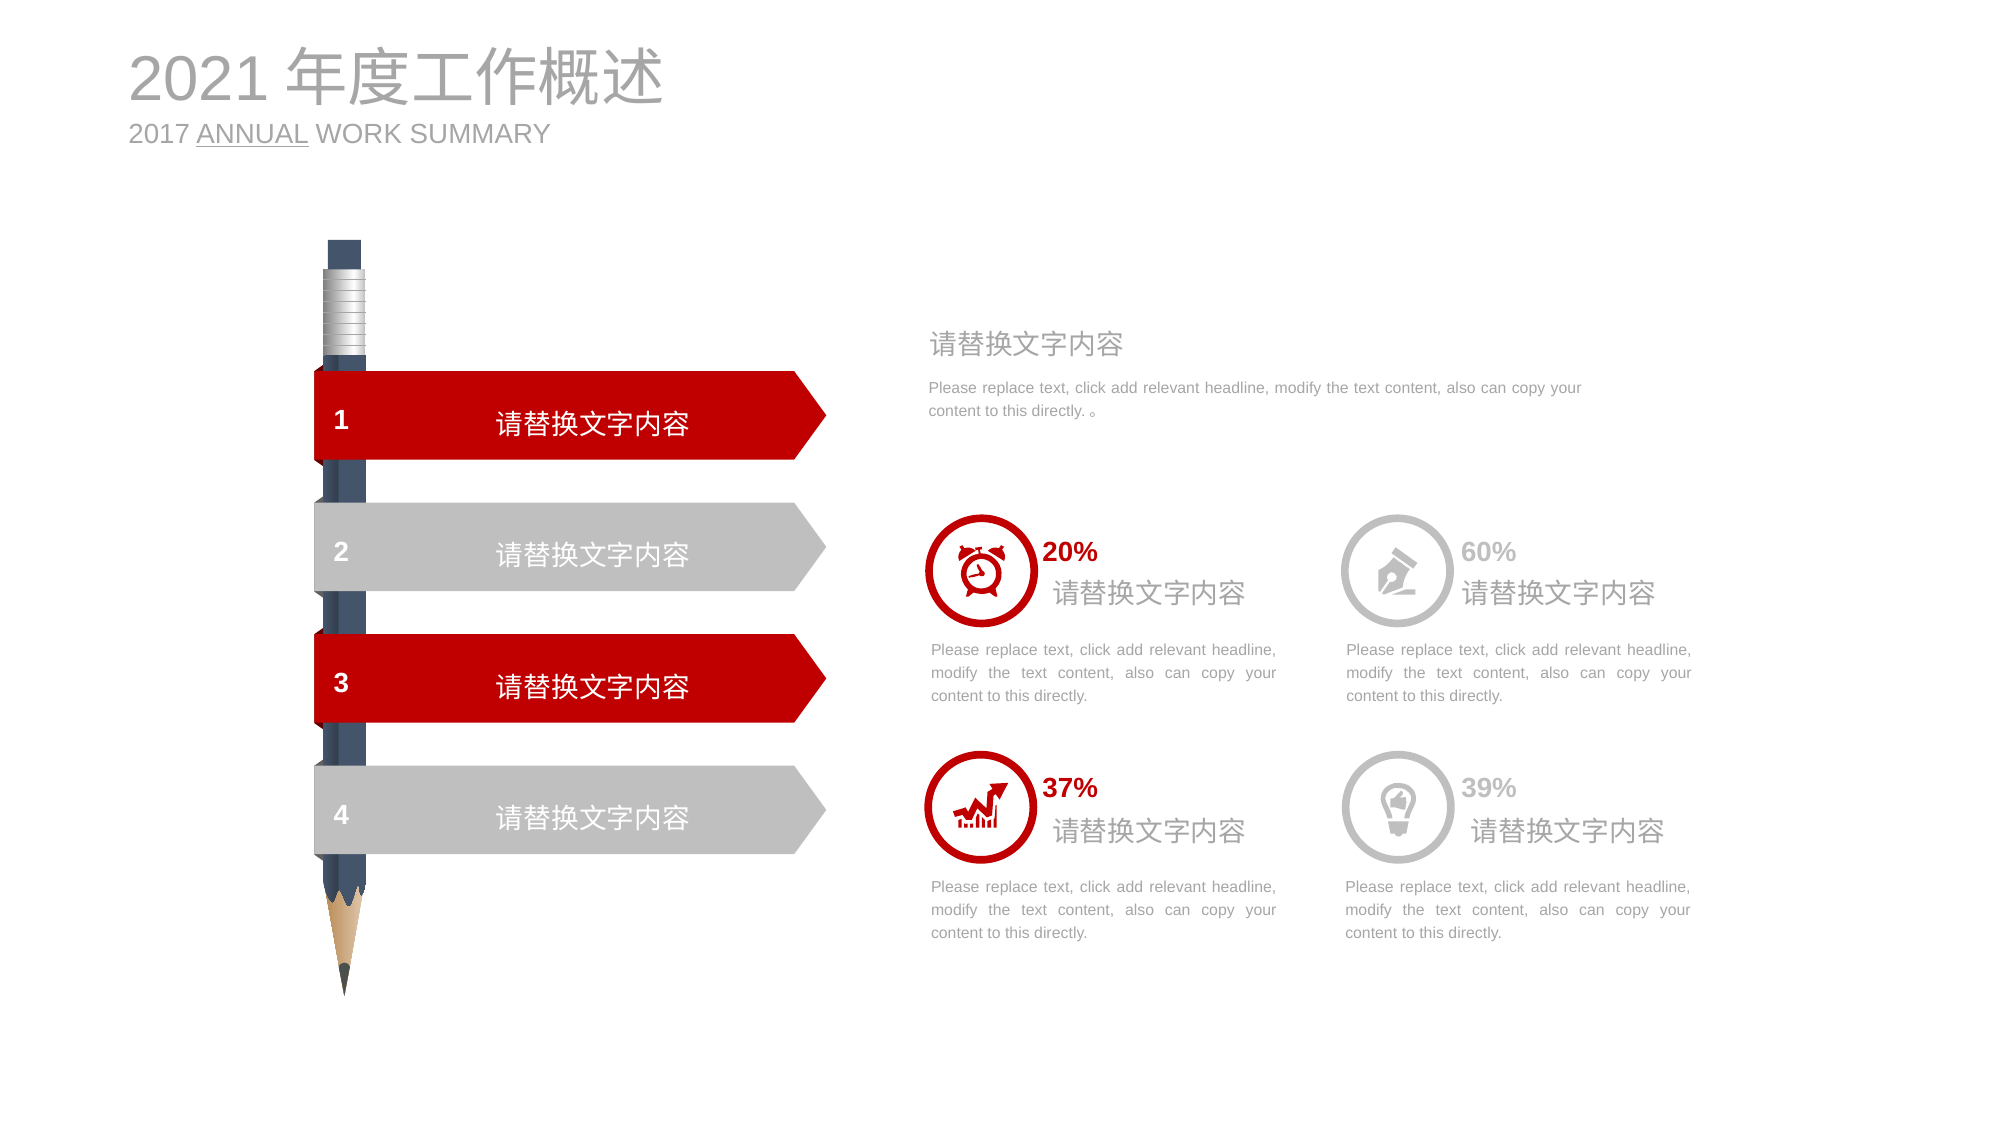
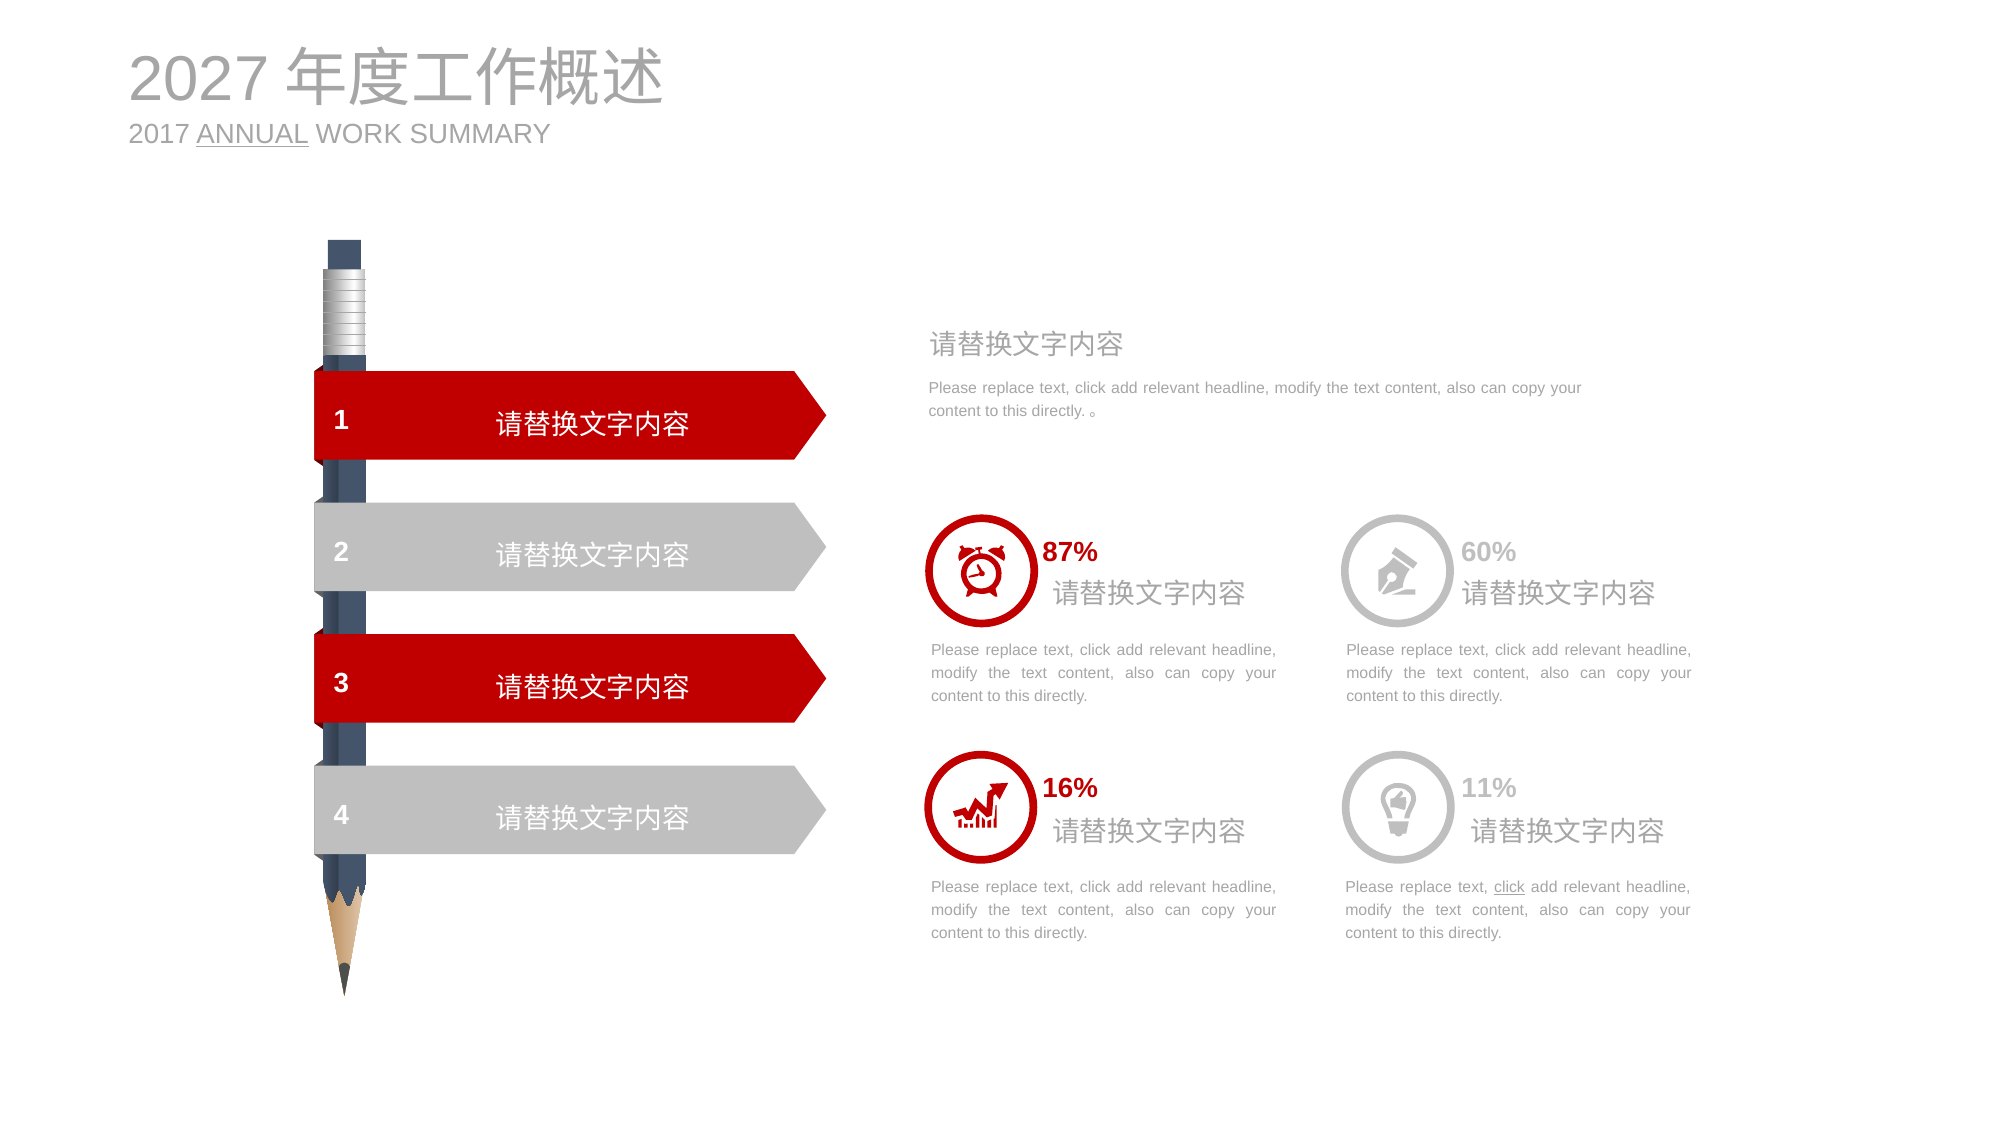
2021: 2021 -> 2027
20%: 20% -> 87%
37%: 37% -> 16%
39%: 39% -> 11%
click at (1510, 888) underline: none -> present
